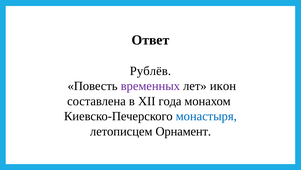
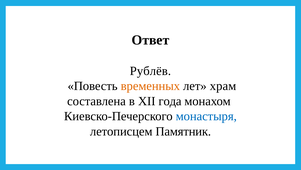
временных colour: purple -> orange
икон: икон -> храм
Орнамент: Орнамент -> Памятник
